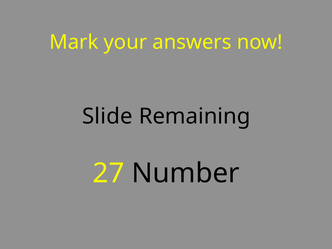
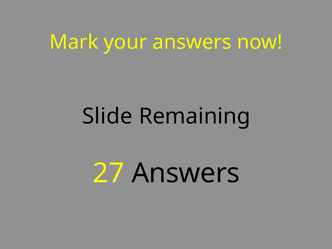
27 Number: Number -> Answers
